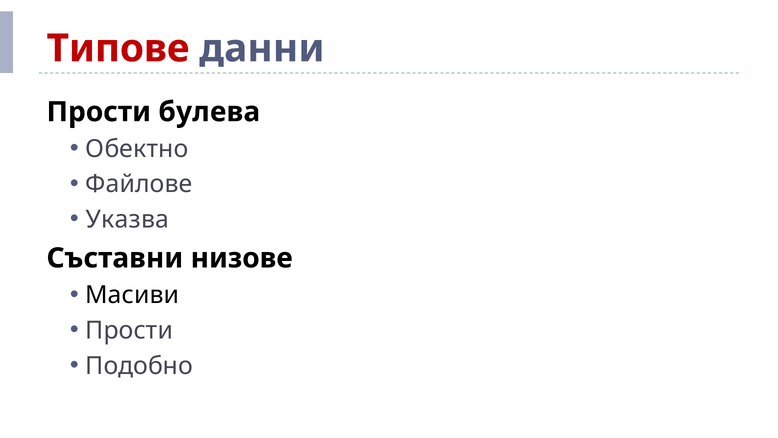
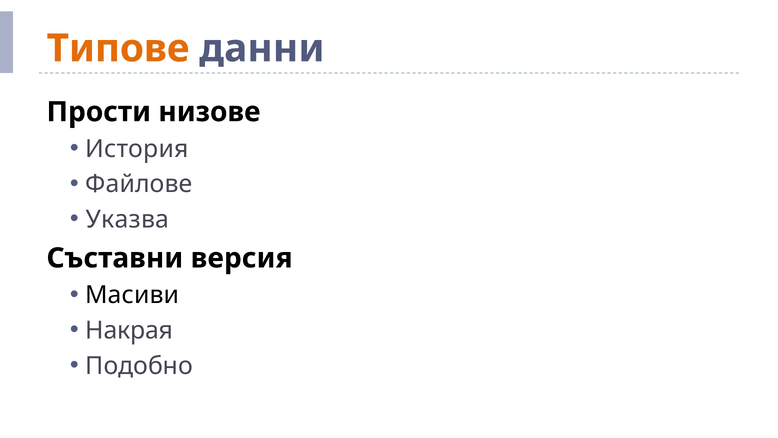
Типове colour: red -> orange
булева: булева -> низове
Обектно: Обектно -> История
низове: низове -> версия
Прости at (129, 330): Прости -> Накрая
